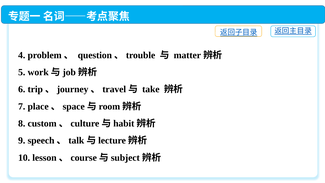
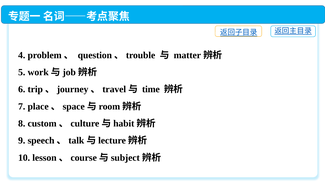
take: take -> time
